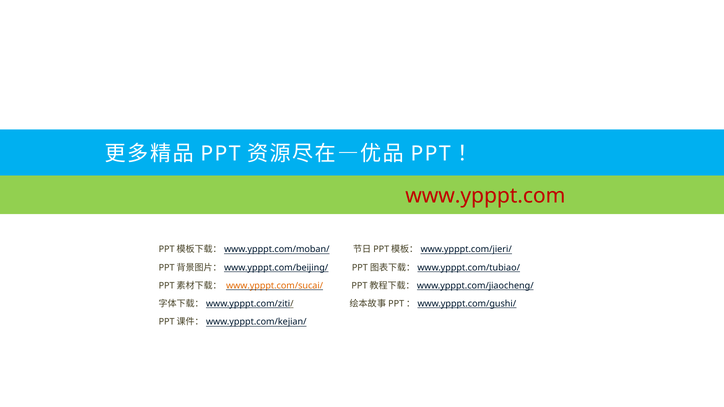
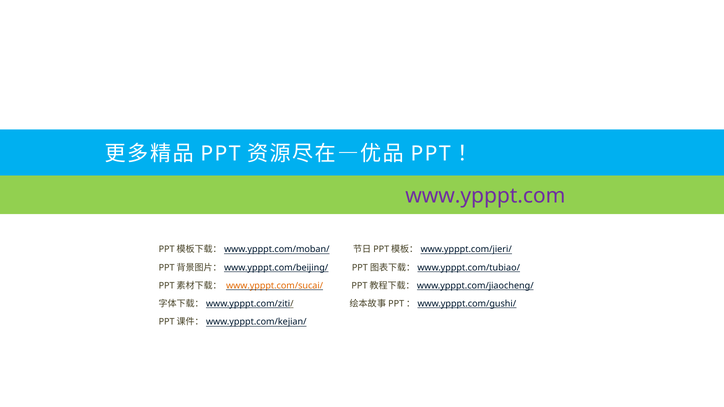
www.ypppt.com colour: red -> purple
